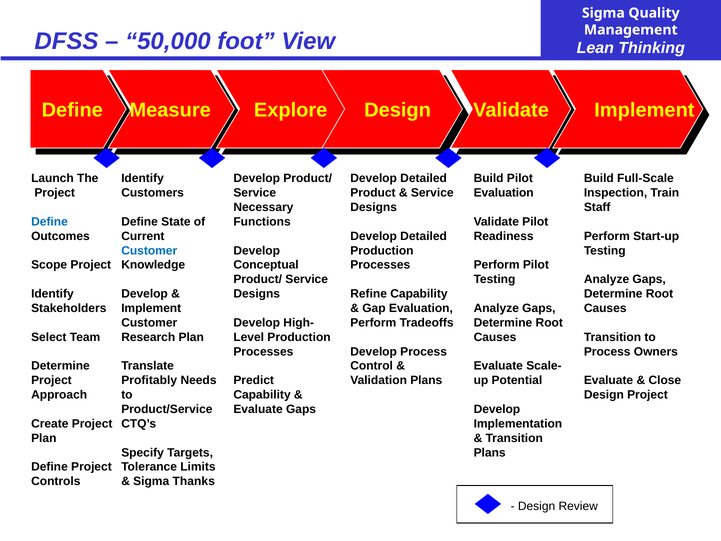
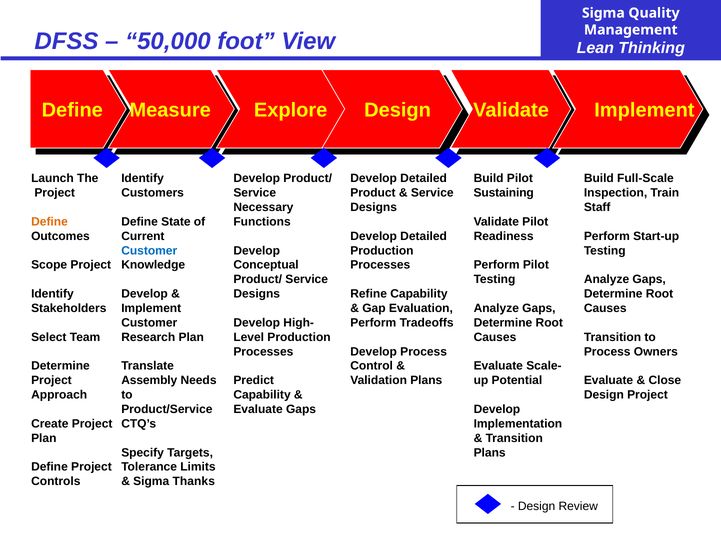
Evaluation at (504, 193): Evaluation -> Sustaining
Define at (49, 222) colour: blue -> orange
Profitably: Profitably -> Assembly
